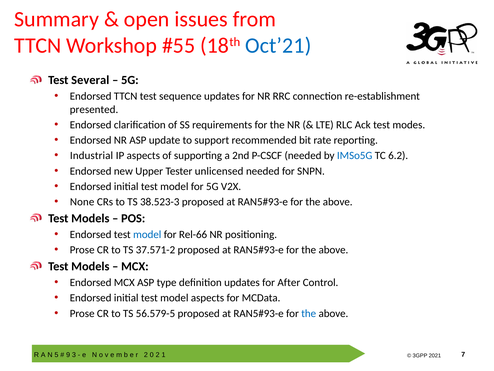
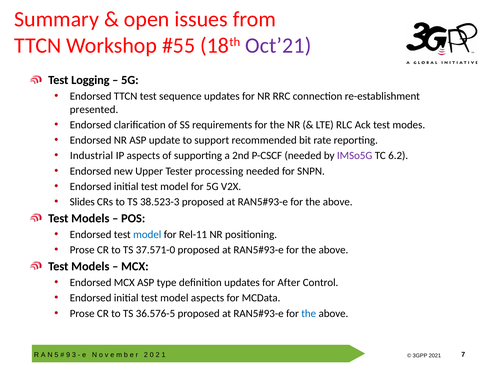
Oct’21 colour: blue -> purple
Several: Several -> Logging
IMSo5G colour: blue -> purple
unlicensed: unlicensed -> processing
None: None -> Slides
Rel-66: Rel-66 -> Rel-11
37.571-2: 37.571-2 -> 37.571-0
56.579-5: 56.579-5 -> 36.576-5
